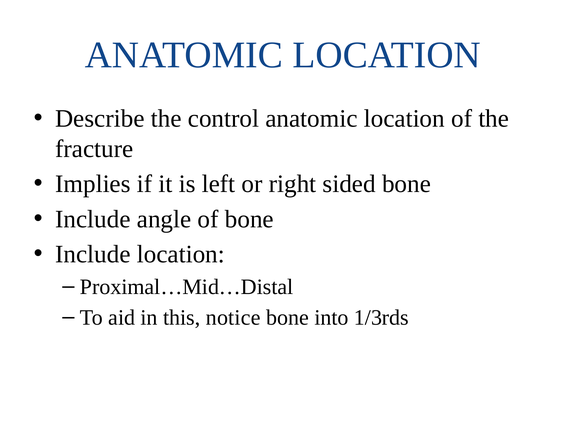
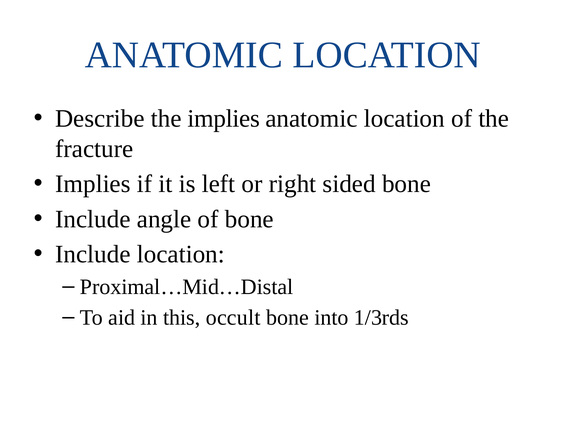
the control: control -> implies
notice: notice -> occult
